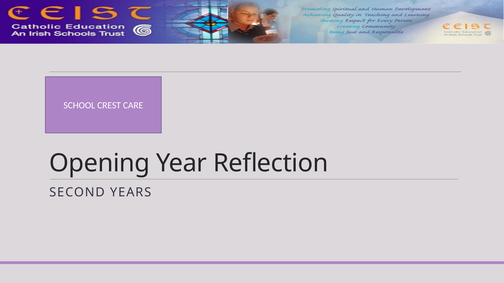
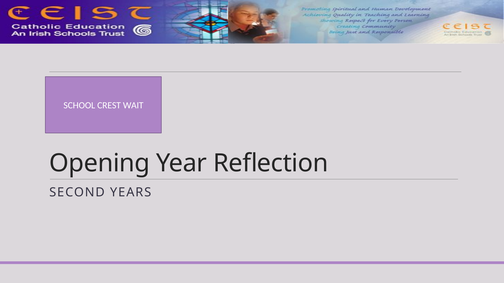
CARE: CARE -> WAIT
